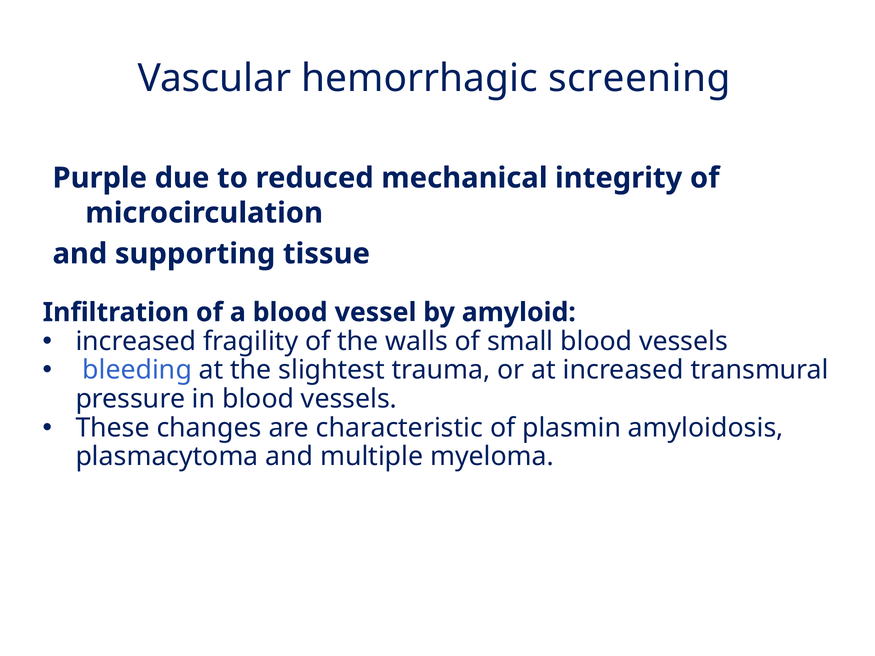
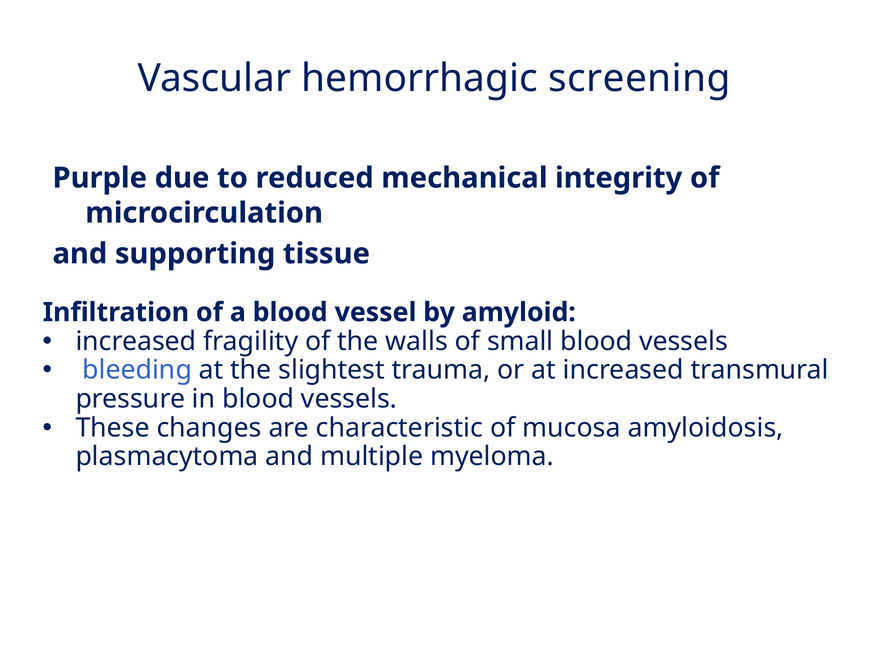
plasmin: plasmin -> mucosa
